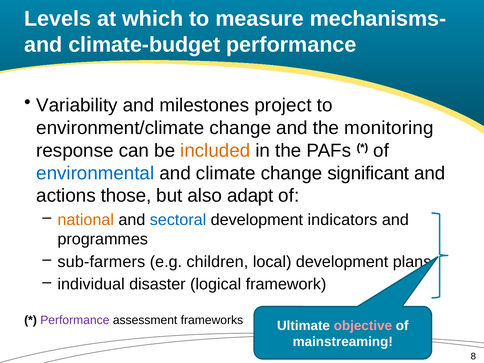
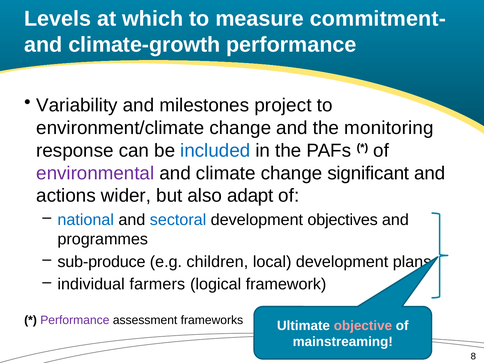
mechanisms-: mechanisms- -> commitment-
climate-budget: climate-budget -> climate-growth
included colour: orange -> blue
environmental colour: blue -> purple
those: those -> wider
national colour: orange -> blue
indicators: indicators -> objectives
sub-farmers: sub-farmers -> sub-produce
disaster: disaster -> farmers
